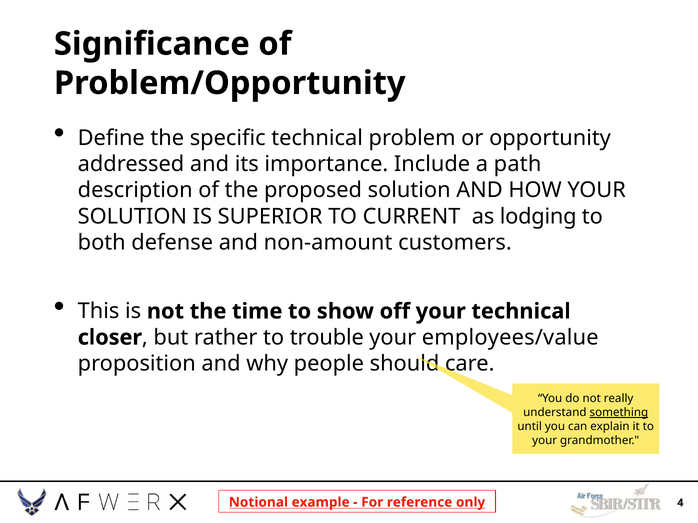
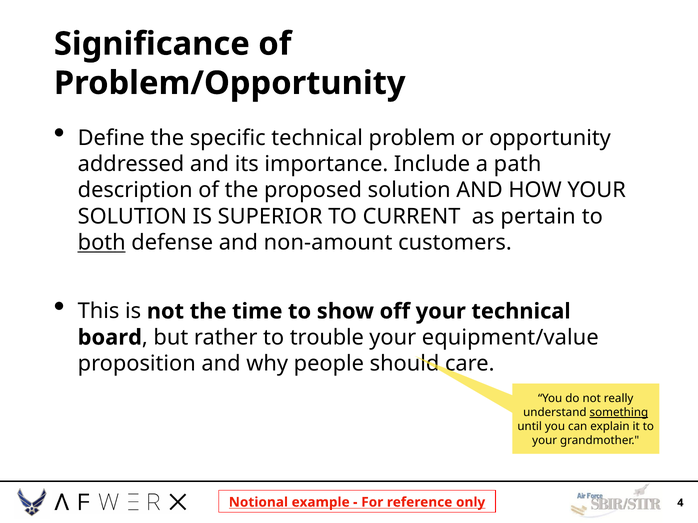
lodging: lodging -> pertain
both underline: none -> present
closer: closer -> board
employees/value: employees/value -> equipment/value
